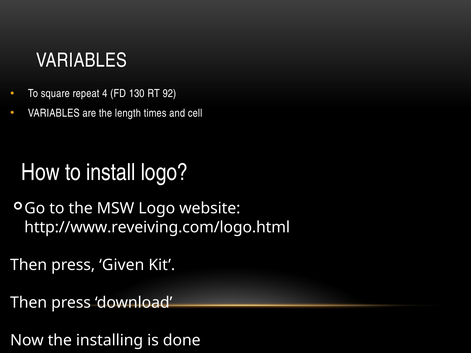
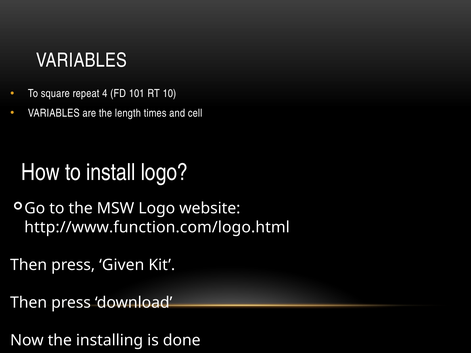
130: 130 -> 101
92: 92 -> 10
http://www.reveiving.com/logo.html: http://www.reveiving.com/logo.html -> http://www.function.com/logo.html
